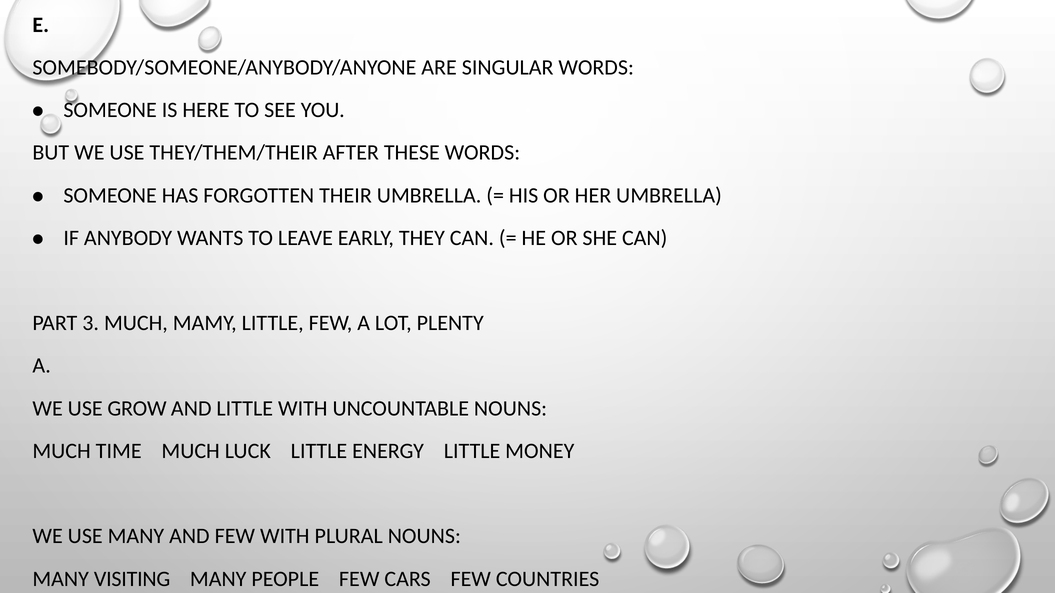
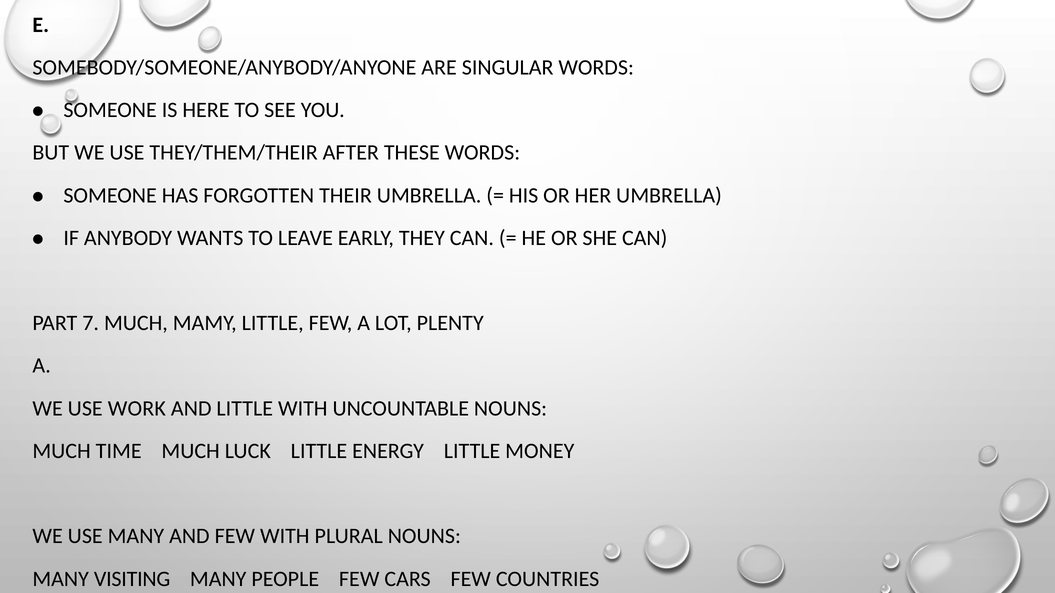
3: 3 -> 7
GROW: GROW -> WORK
